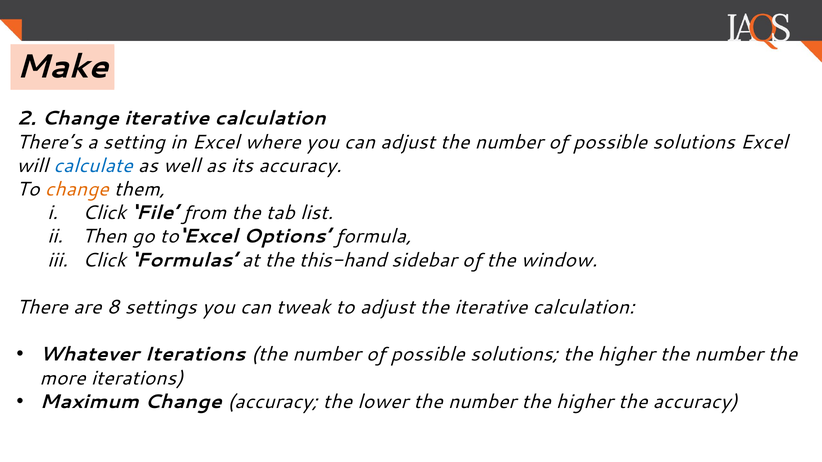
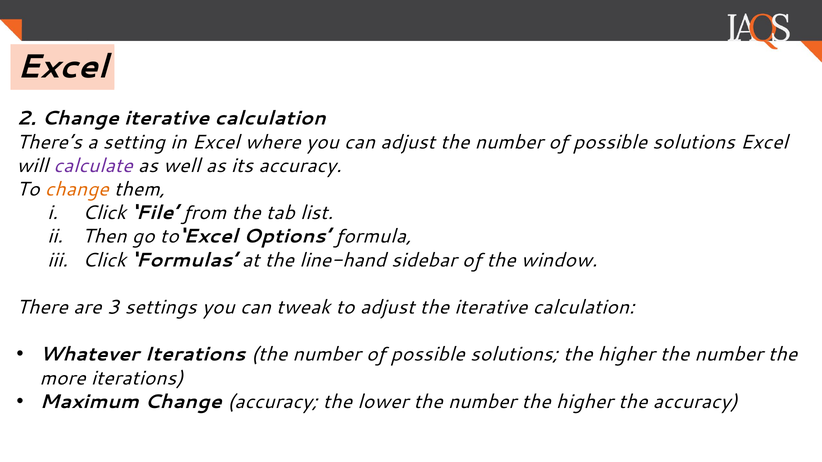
Make at (62, 67): Make -> Excel
calculate colour: blue -> purple
this-hand: this-hand -> line-hand
8: 8 -> 3
